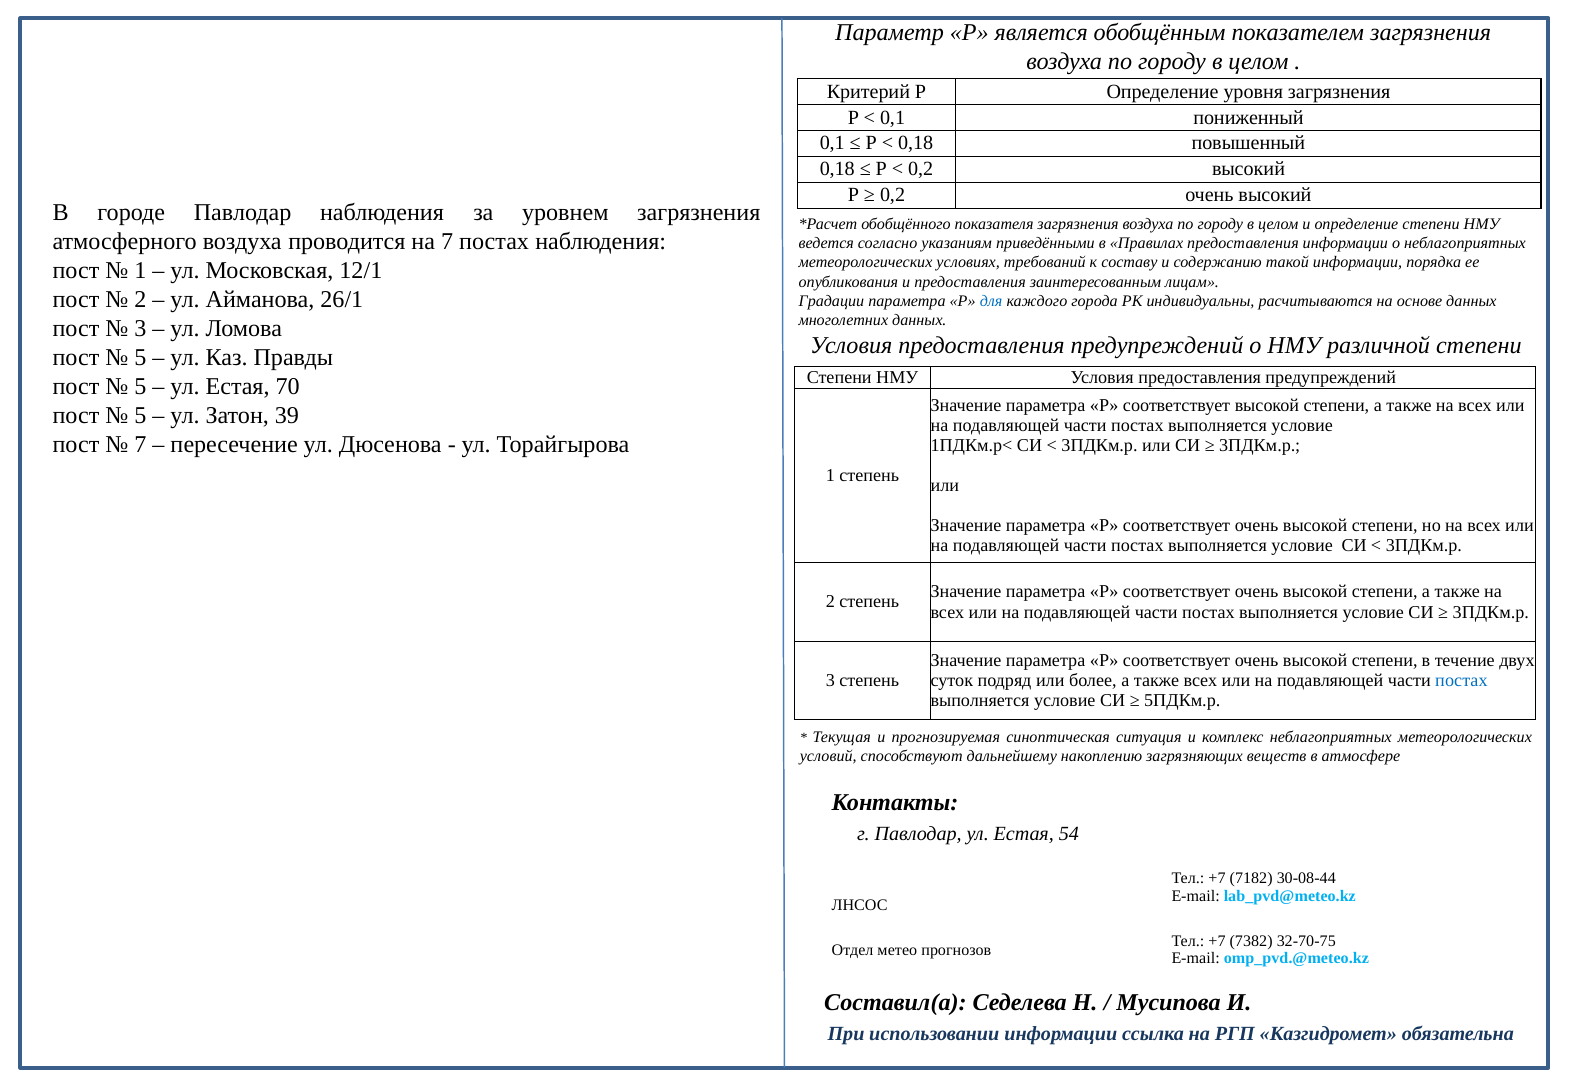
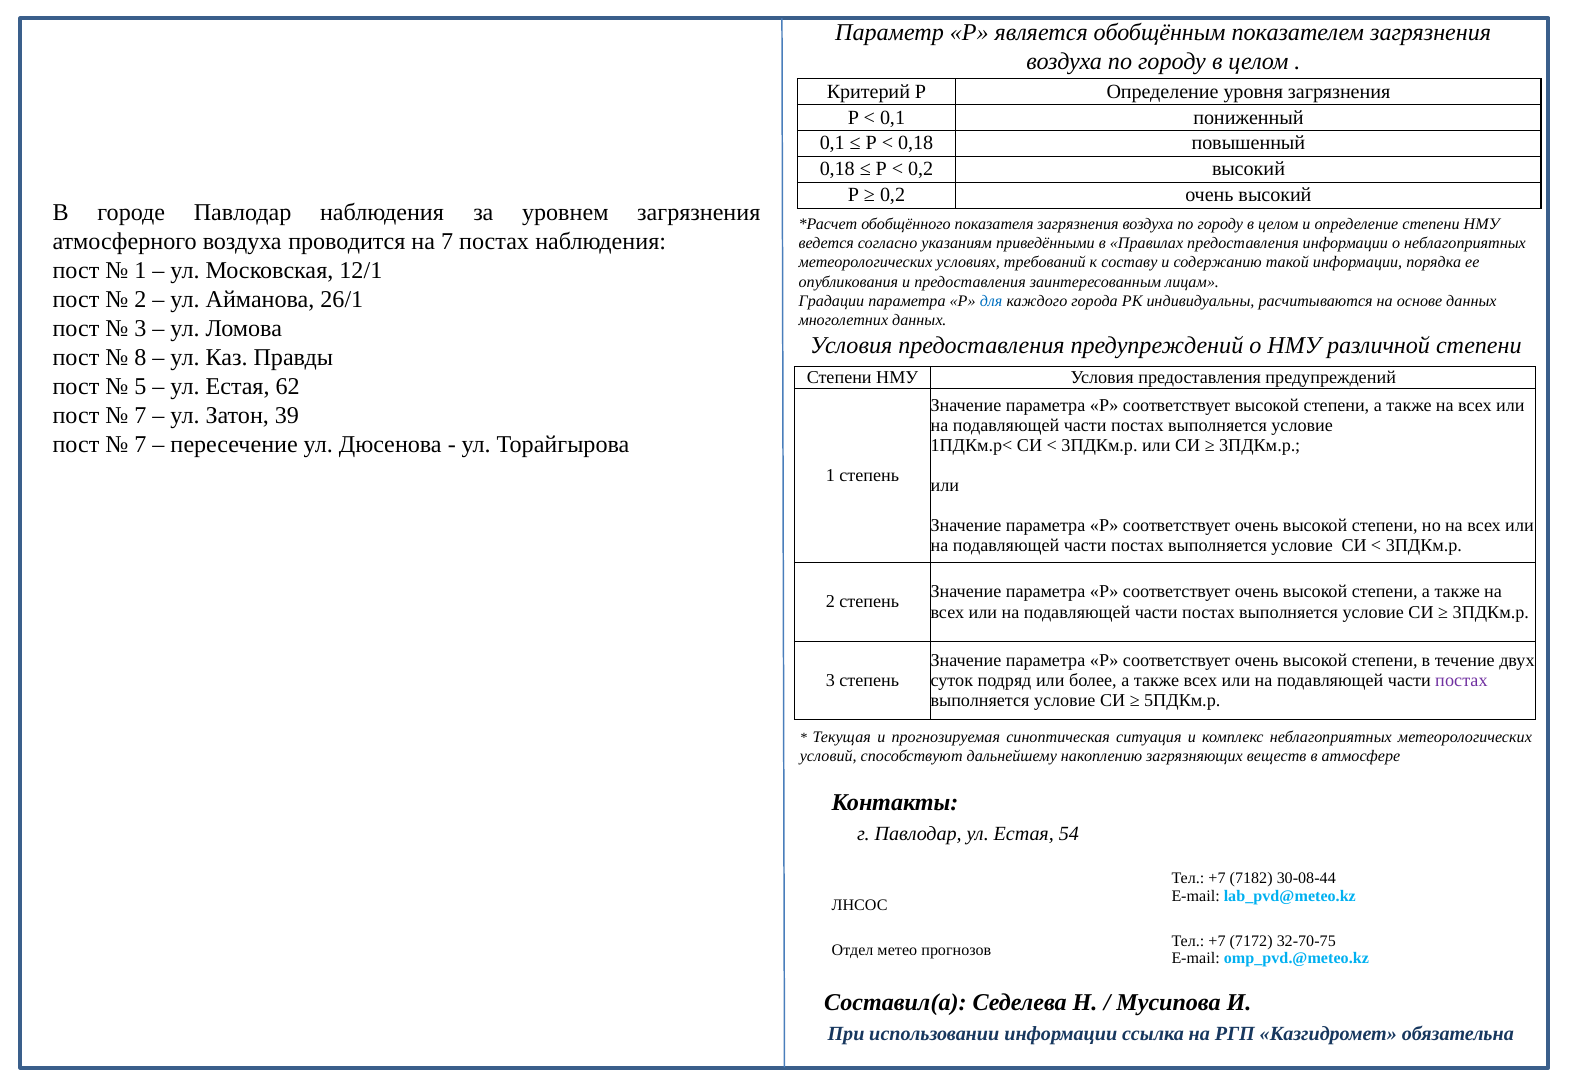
5 at (140, 358): 5 -> 8
70: 70 -> 62
5 at (140, 416): 5 -> 7
постах at (1461, 681) colour: blue -> purple
7382: 7382 -> 7172
